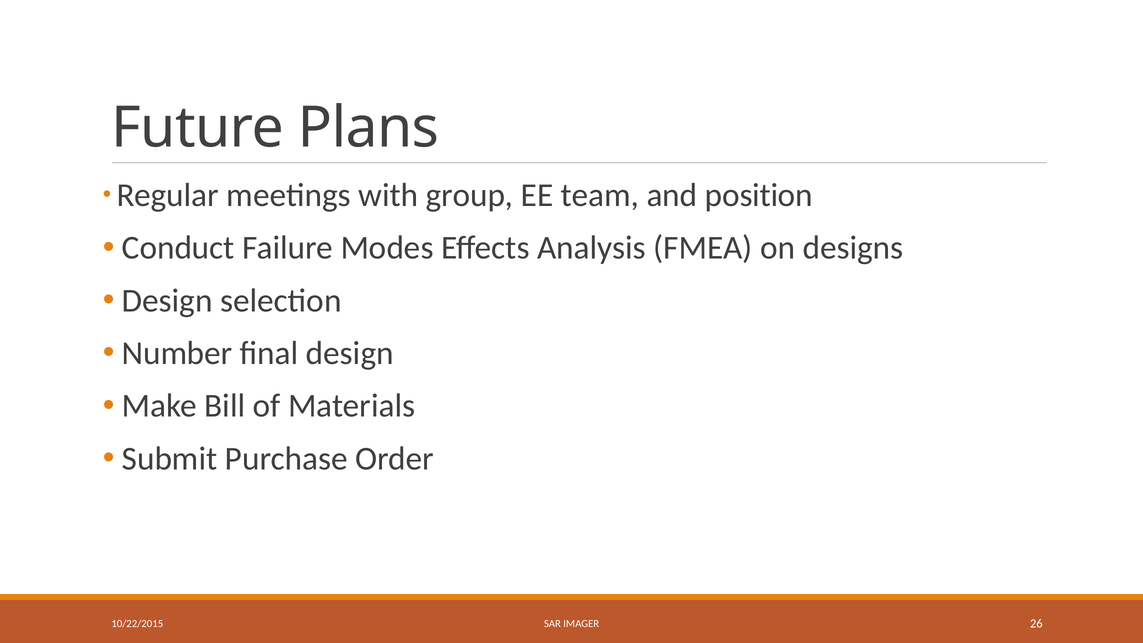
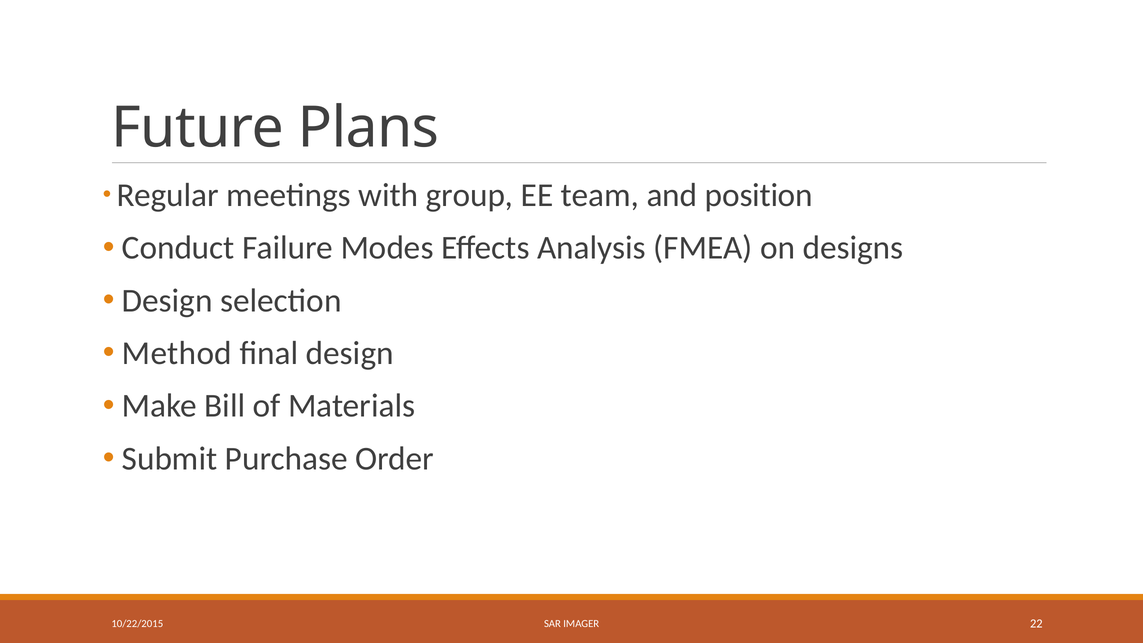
Number: Number -> Method
26: 26 -> 22
